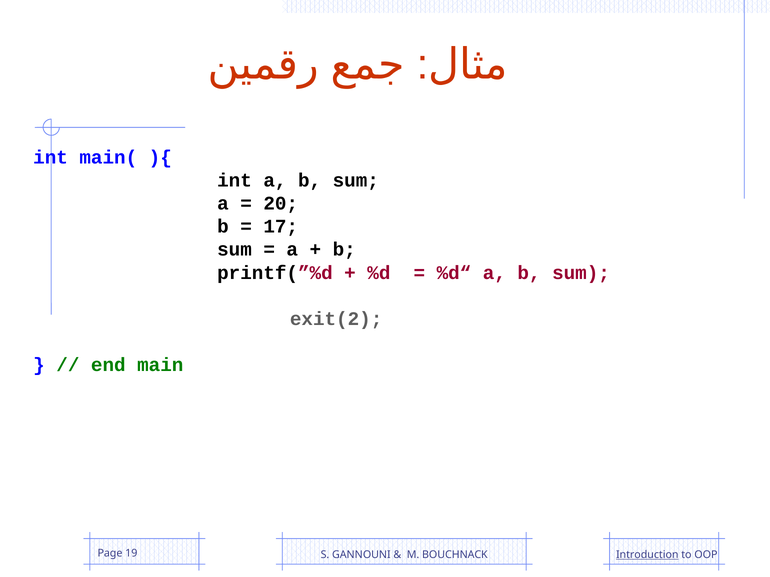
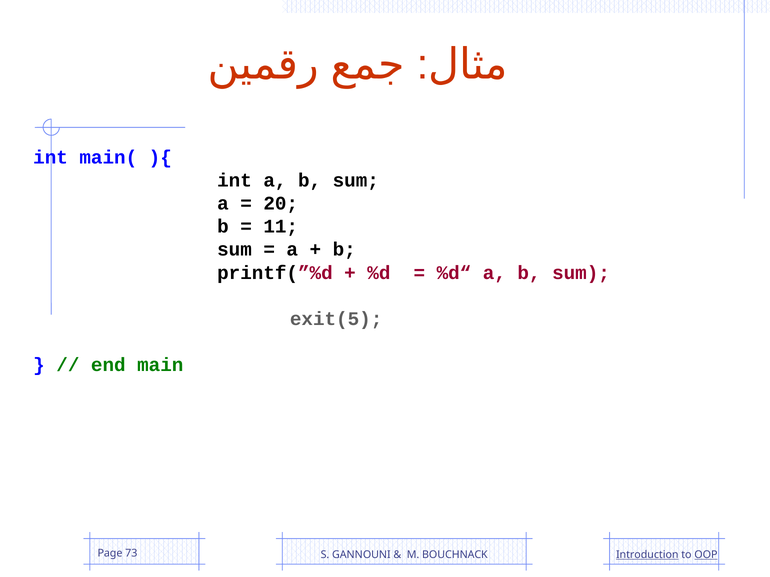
17: 17 -> 11
exit(2: exit(2 -> exit(5
19: 19 -> 73
OOP underline: none -> present
